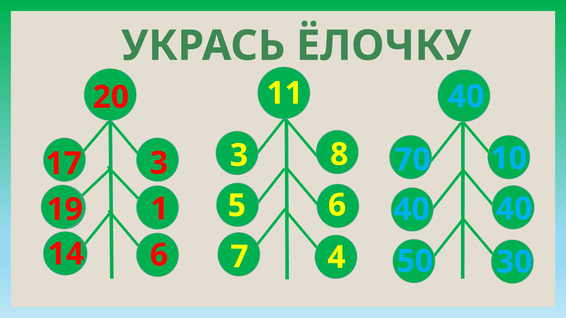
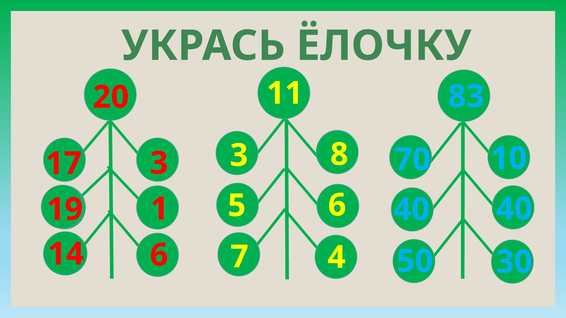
11 40: 40 -> 83
